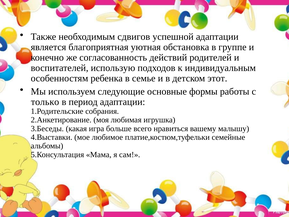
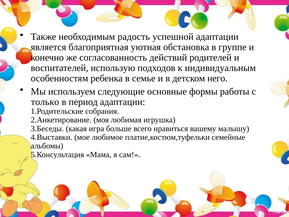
сдвигов: сдвигов -> радость
этот: этот -> него
